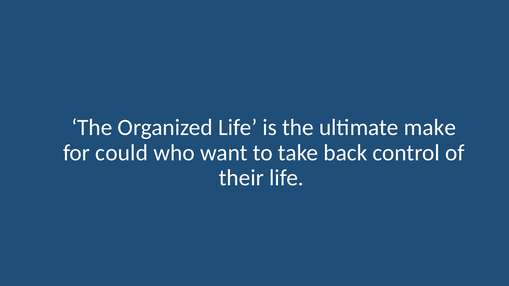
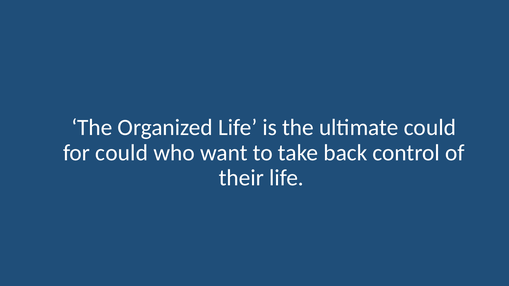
ultimate make: make -> could
